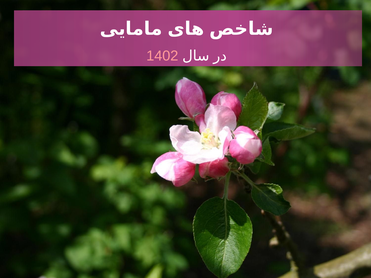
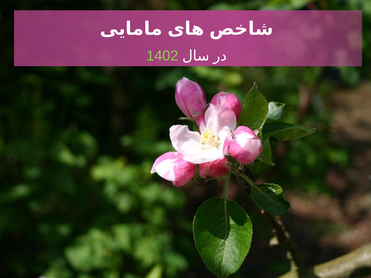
1402 colour: pink -> light green
